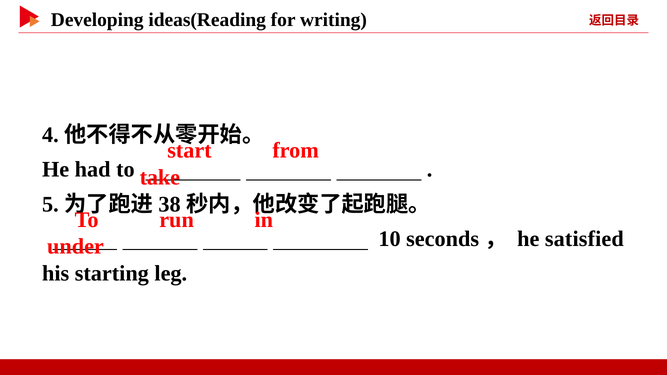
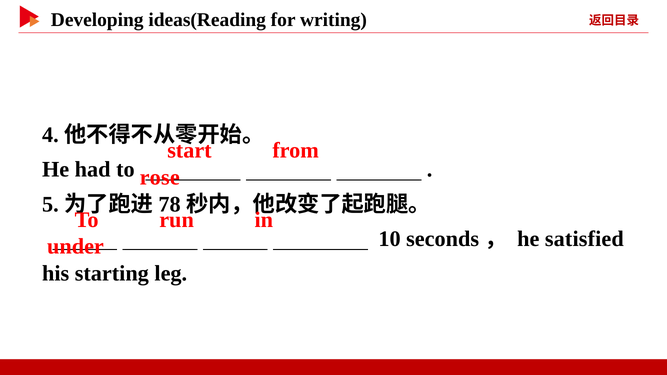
take: take -> rose
38: 38 -> 78
